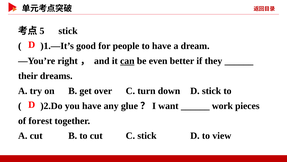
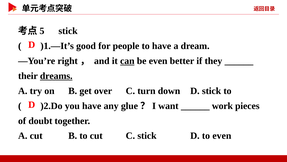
dreams underline: none -> present
forest: forest -> doubt
to view: view -> even
